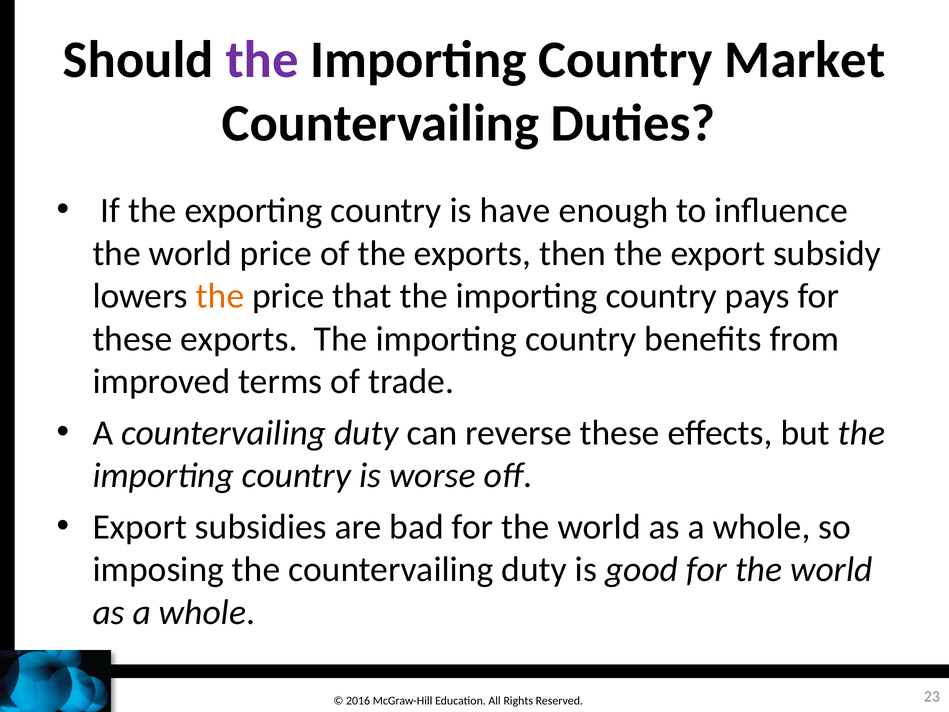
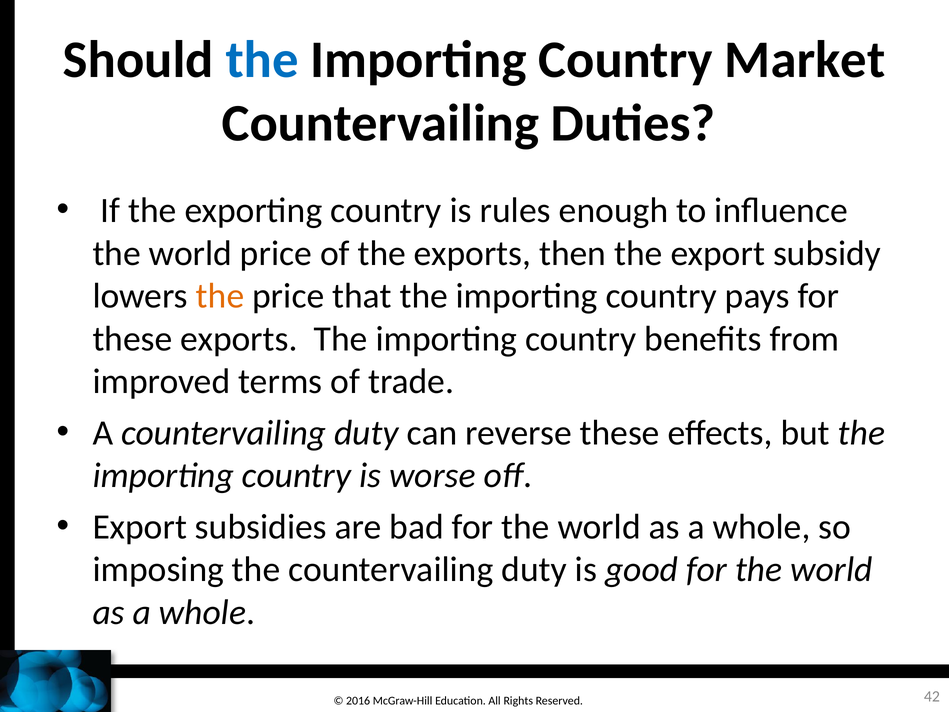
the at (262, 60) colour: purple -> blue
have: have -> rules
23: 23 -> 42
